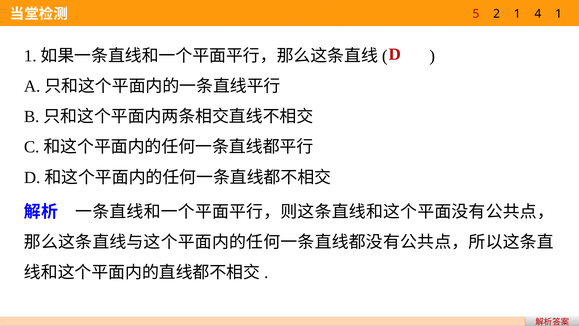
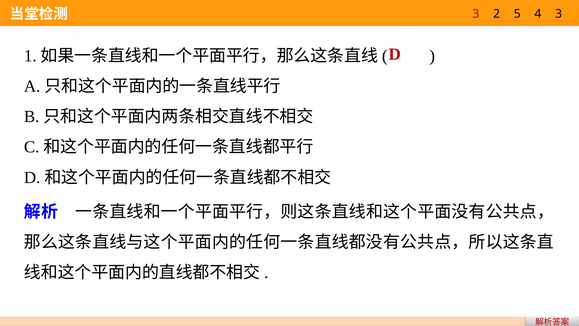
5 at (476, 14): 5 -> 3
2 1: 1 -> 5
4 1: 1 -> 3
